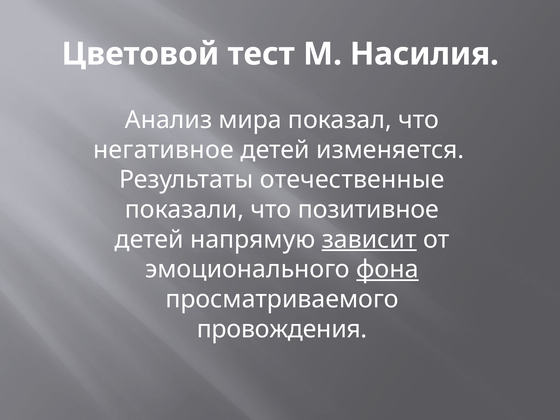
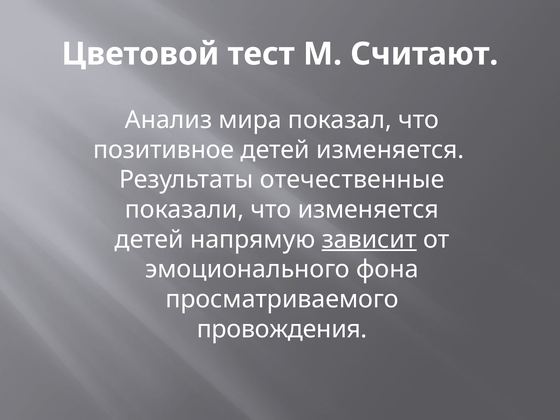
Насилия: Насилия -> Считают
негативное: негативное -> позитивное
что позитивное: позитивное -> изменяется
фона underline: present -> none
